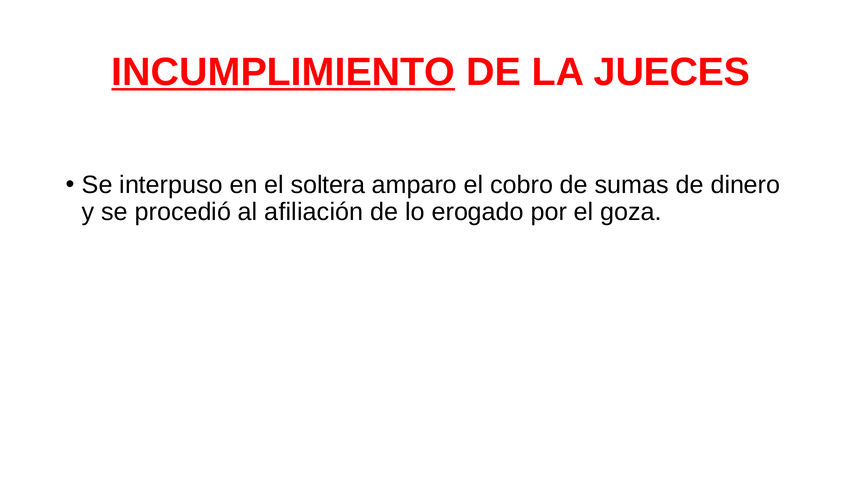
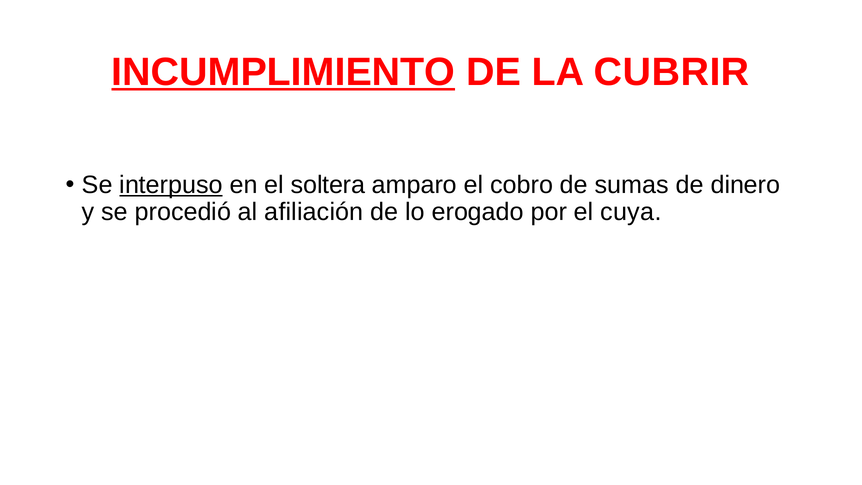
JUECES: JUECES -> CUBRIR
interpuso underline: none -> present
goza: goza -> cuya
